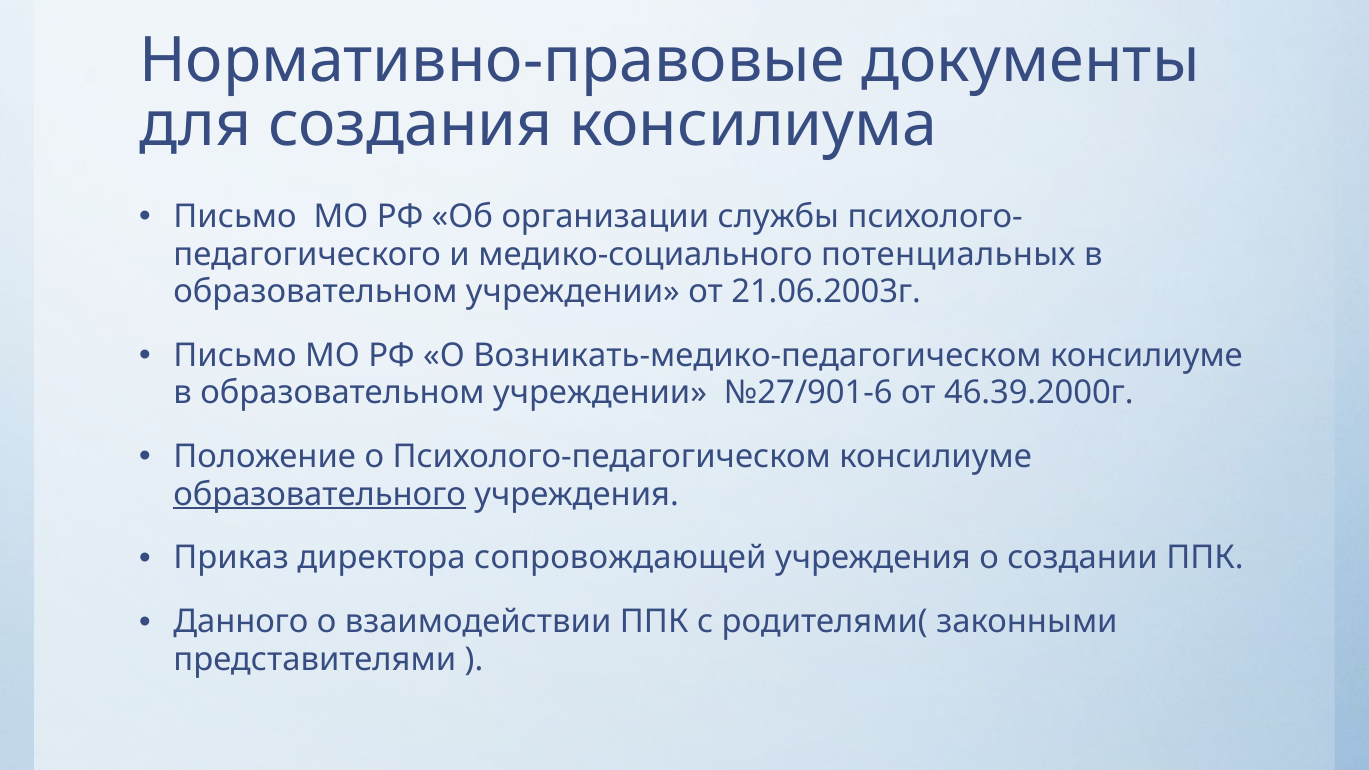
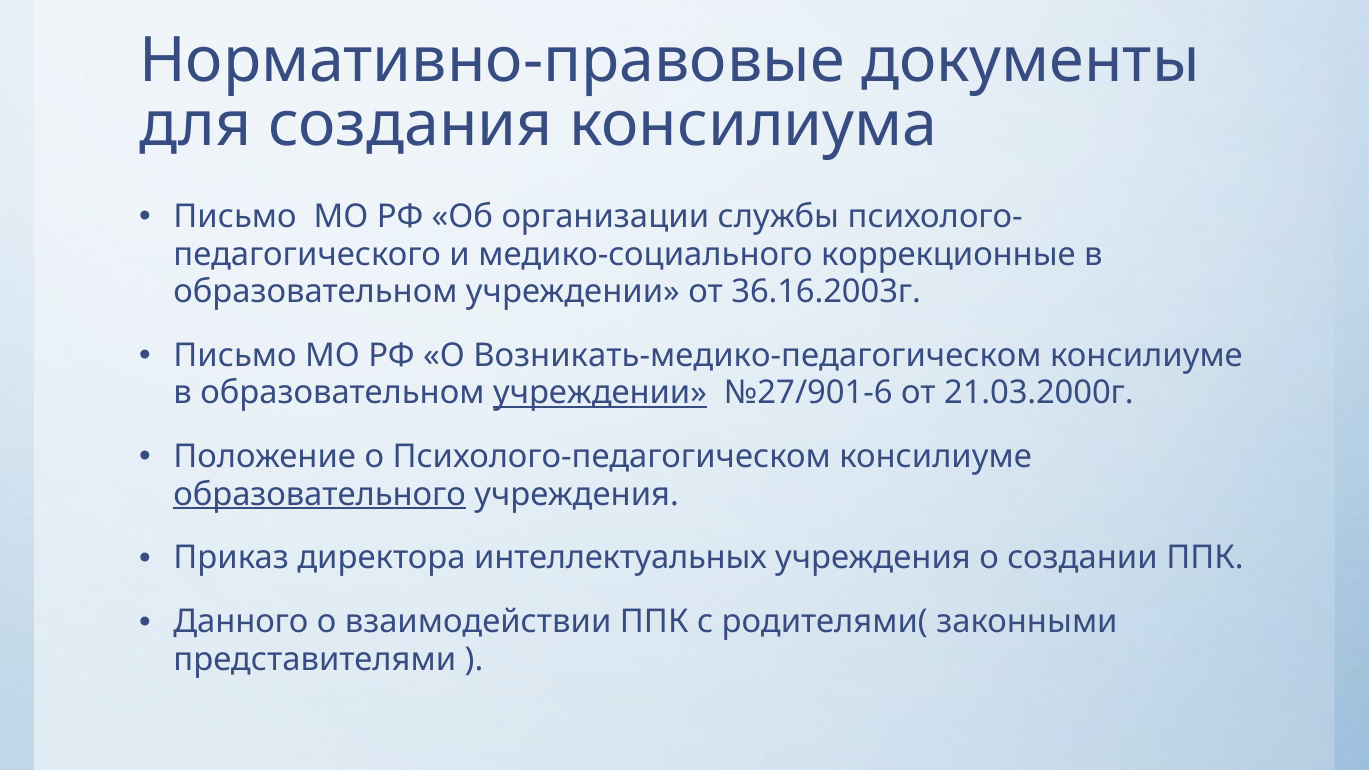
потенциальных: потенциальных -> коррекционные
21.06.2003г: 21.06.2003г -> 36.16.2003г
учреждении at (600, 393) underline: none -> present
46.39.2000г: 46.39.2000г -> 21.03.2000г
сопровождающей: сопровождающей -> интеллектуальных
